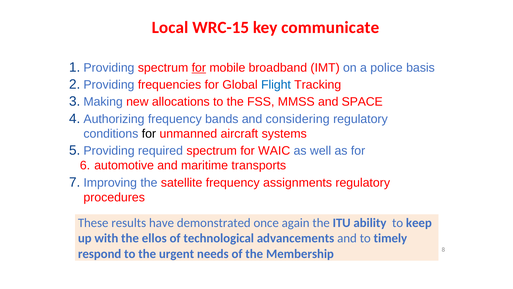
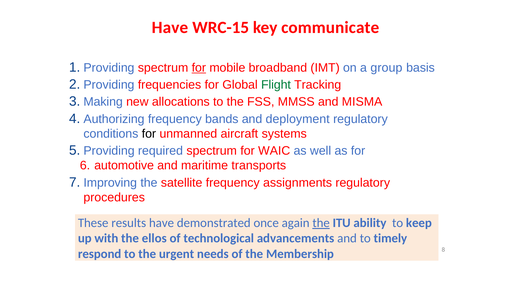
Local at (170, 27): Local -> Have
police: police -> group
Flight colour: blue -> green
SPACE: SPACE -> MISMA
considering: considering -> deployment
the at (321, 223) underline: none -> present
